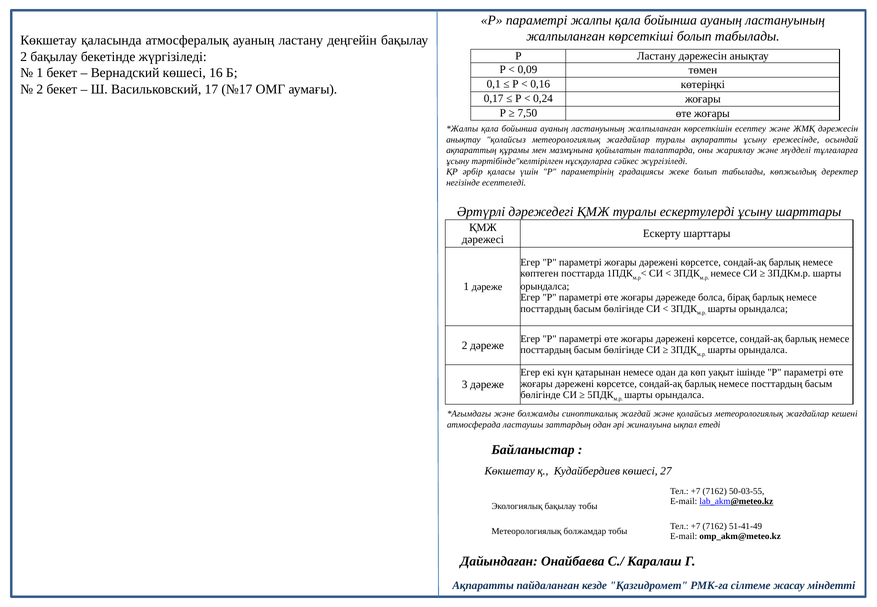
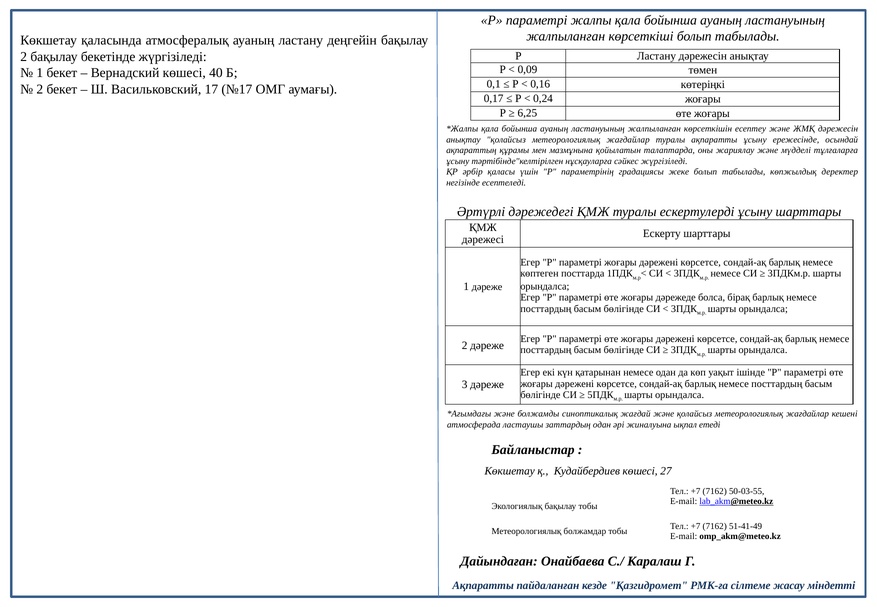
16: 16 -> 40
7,50: 7,50 -> 6,25
